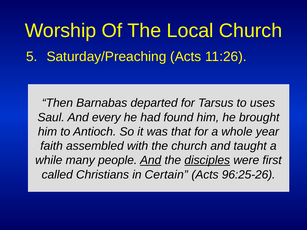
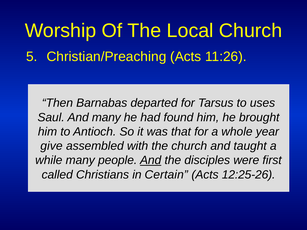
Saturday/Preaching: Saturday/Preaching -> Christian/Preaching
And every: every -> many
faith: faith -> give
disciples underline: present -> none
96:25-26: 96:25-26 -> 12:25-26
